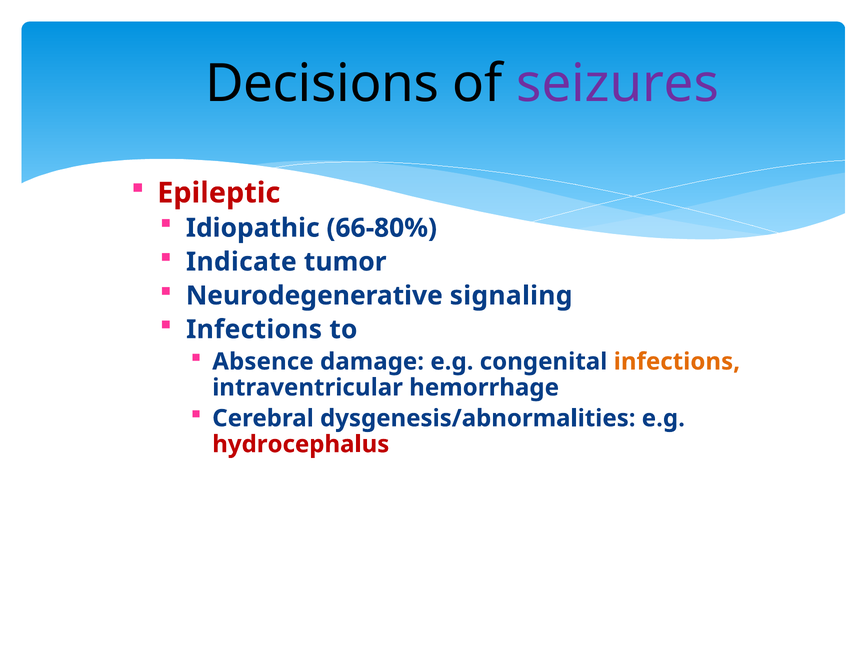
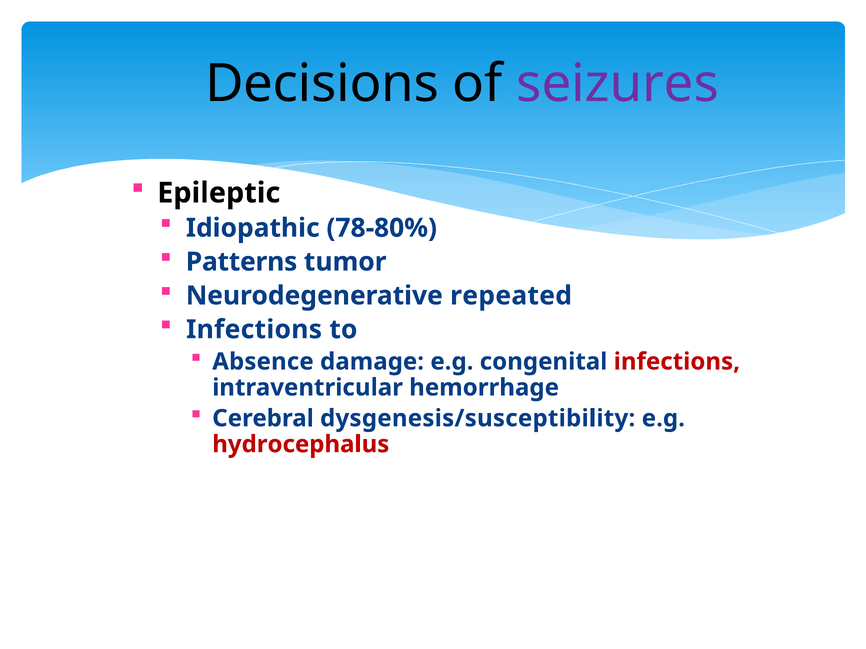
Epileptic colour: red -> black
66-80%: 66-80% -> 78-80%
Indicate: Indicate -> Patterns
signaling: signaling -> repeated
infections at (677, 362) colour: orange -> red
dysgenesis/abnormalities: dysgenesis/abnormalities -> dysgenesis/susceptibility
